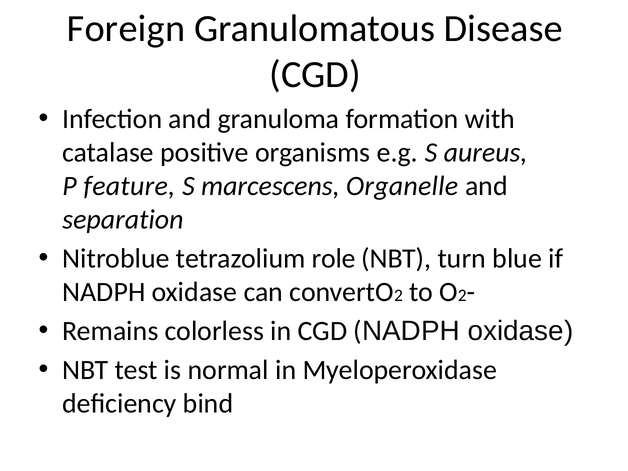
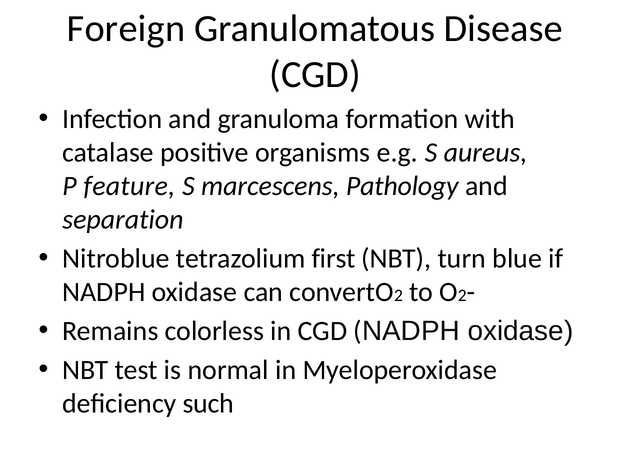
Organelle: Organelle -> Pathology
role: role -> first
bind: bind -> such
